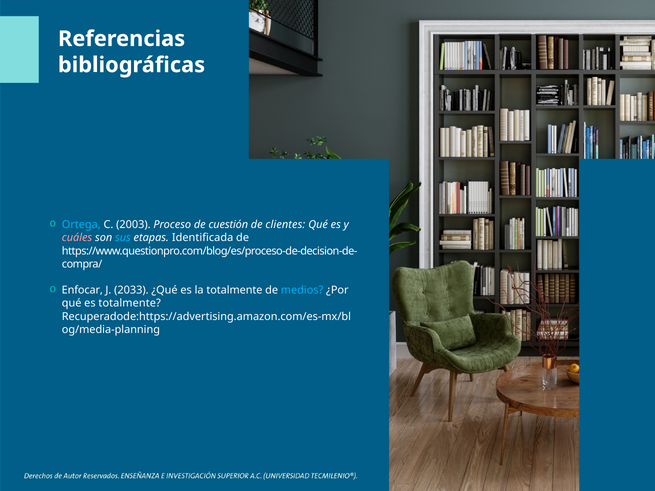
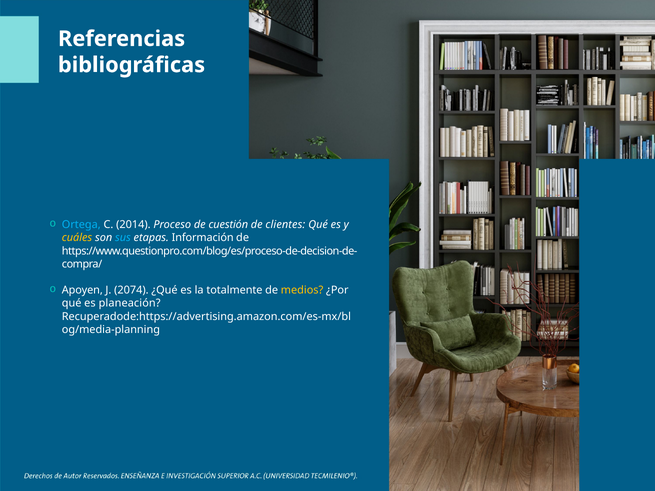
2003: 2003 -> 2014
cuáles colour: pink -> yellow
Identificada: Identificada -> Información
Enfocar: Enfocar -> Apoyen
2033: 2033 -> 2074
medios colour: light blue -> yellow
es totalmente: totalmente -> planeación
